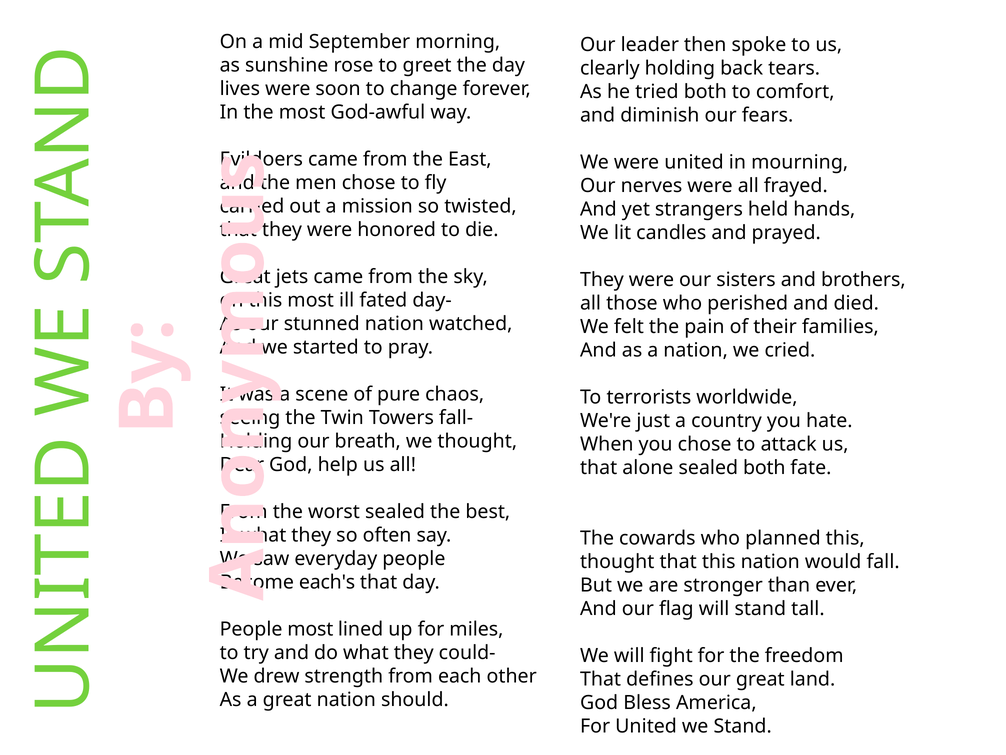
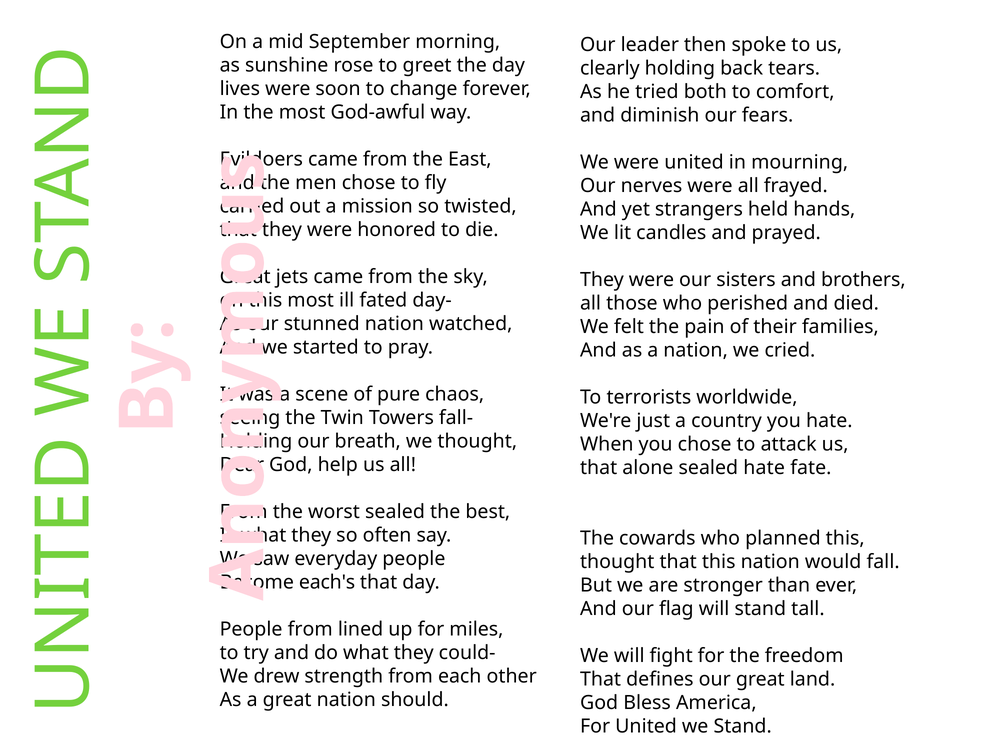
sealed both: both -> hate
People most: most -> from
